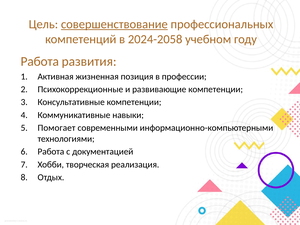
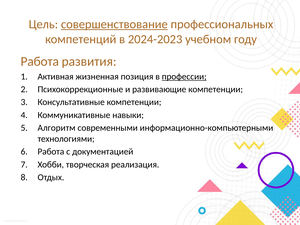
2024-2058: 2024-2058 -> 2024-2023
профессии underline: none -> present
Помогает: Помогает -> Алгоритм
